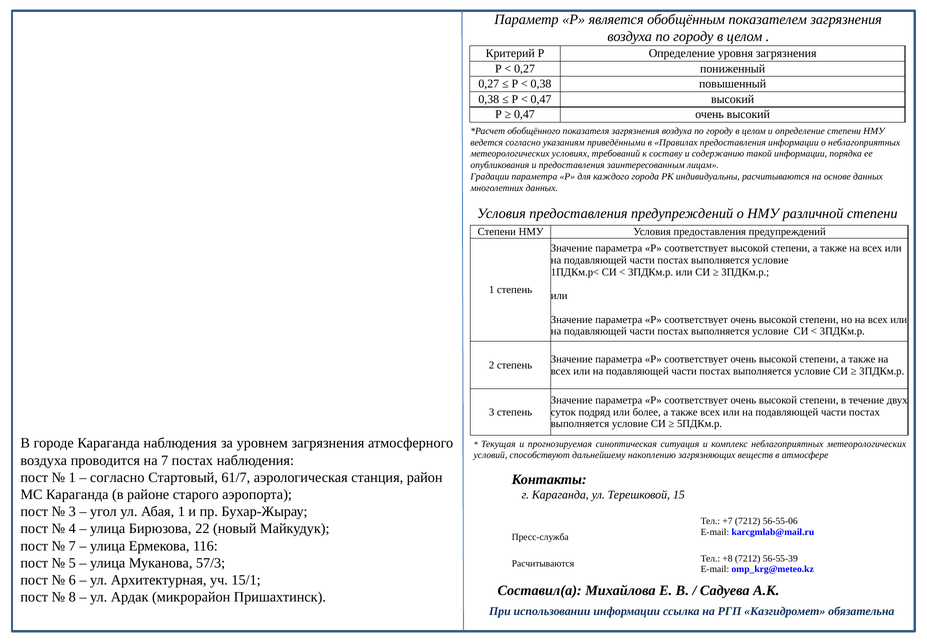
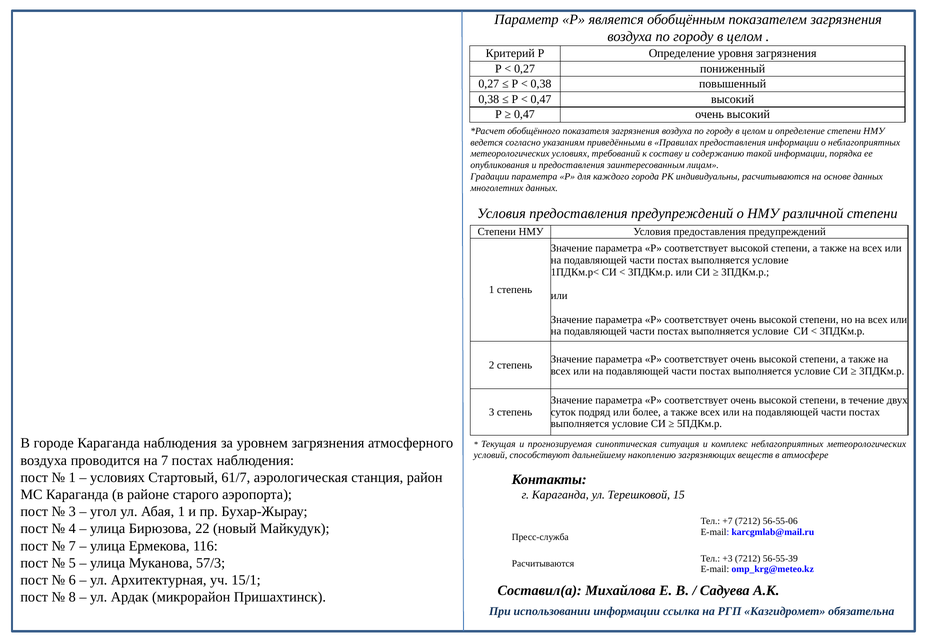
согласно at (117, 477): согласно -> условиях
+8: +8 -> +3
